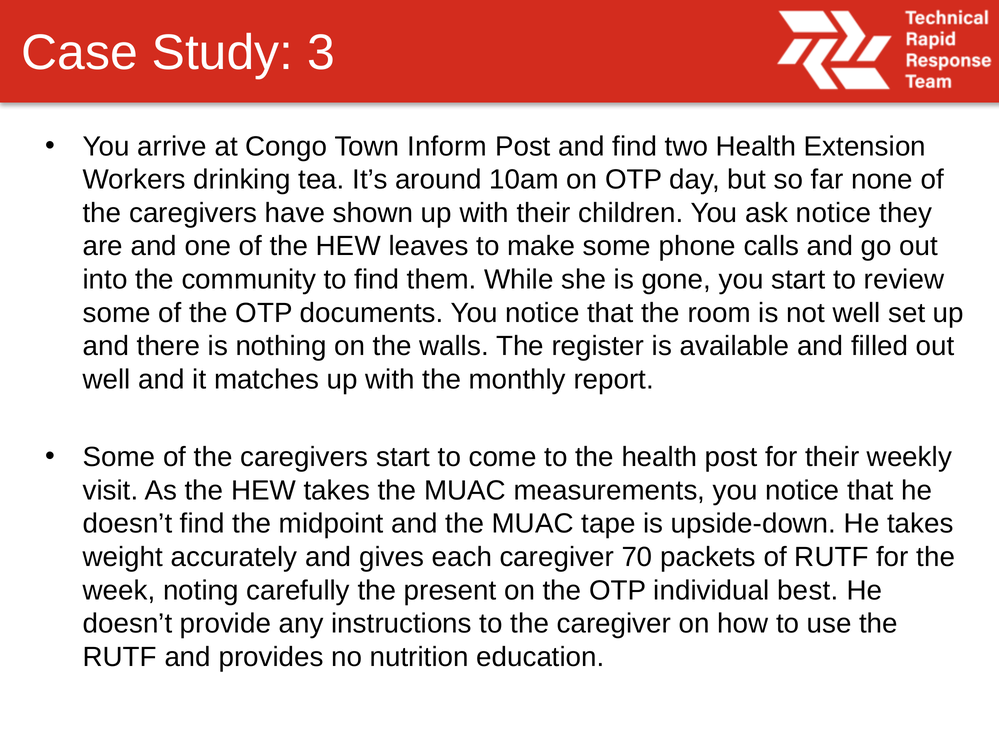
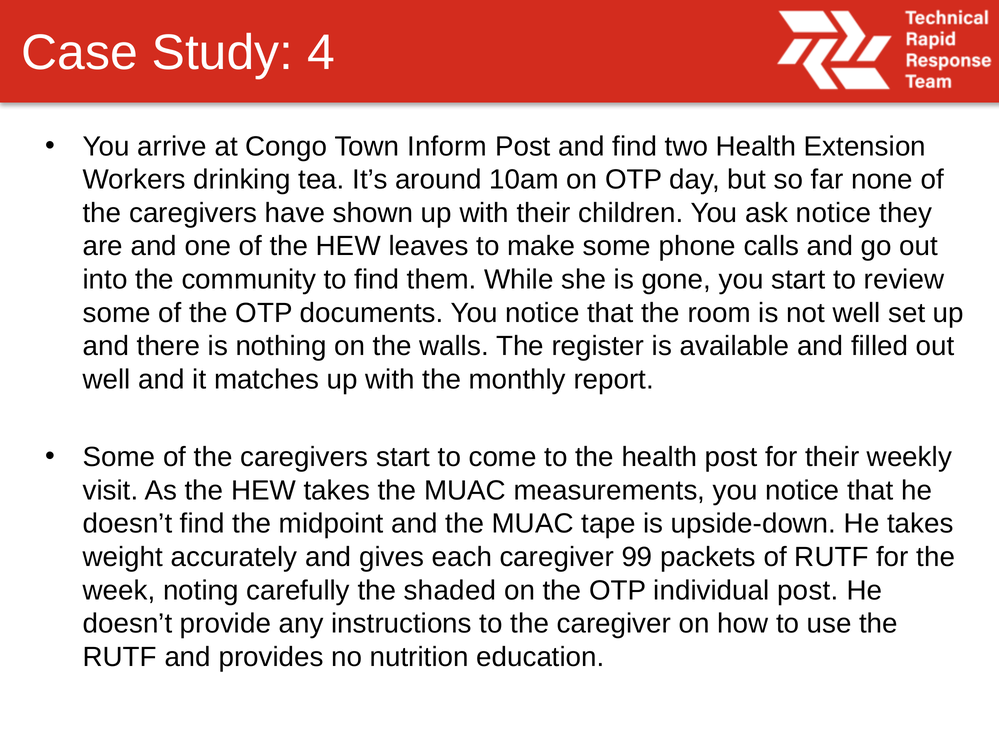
3: 3 -> 4
70: 70 -> 99
present: present -> shaded
individual best: best -> post
